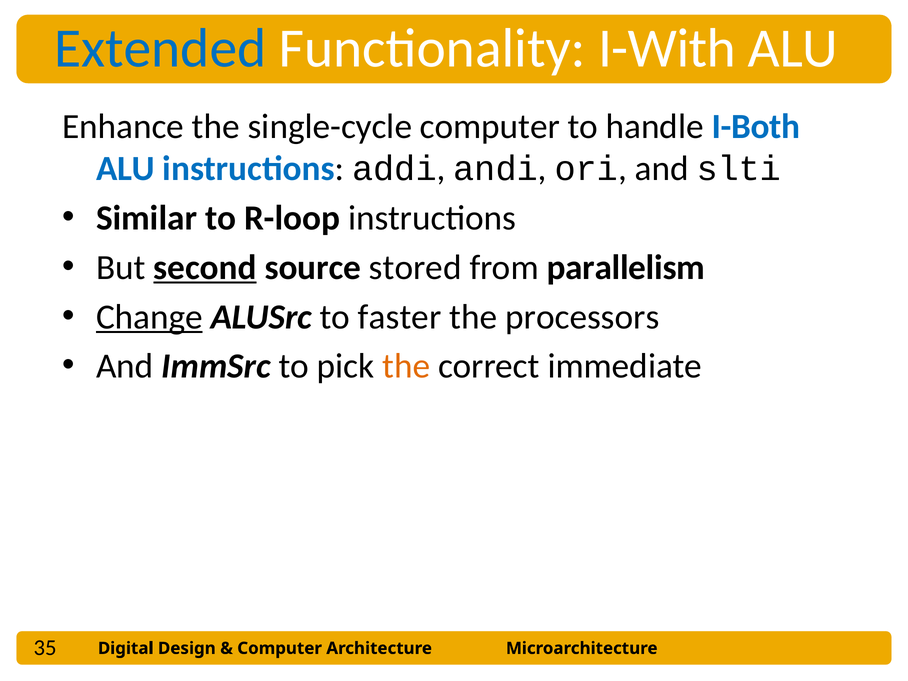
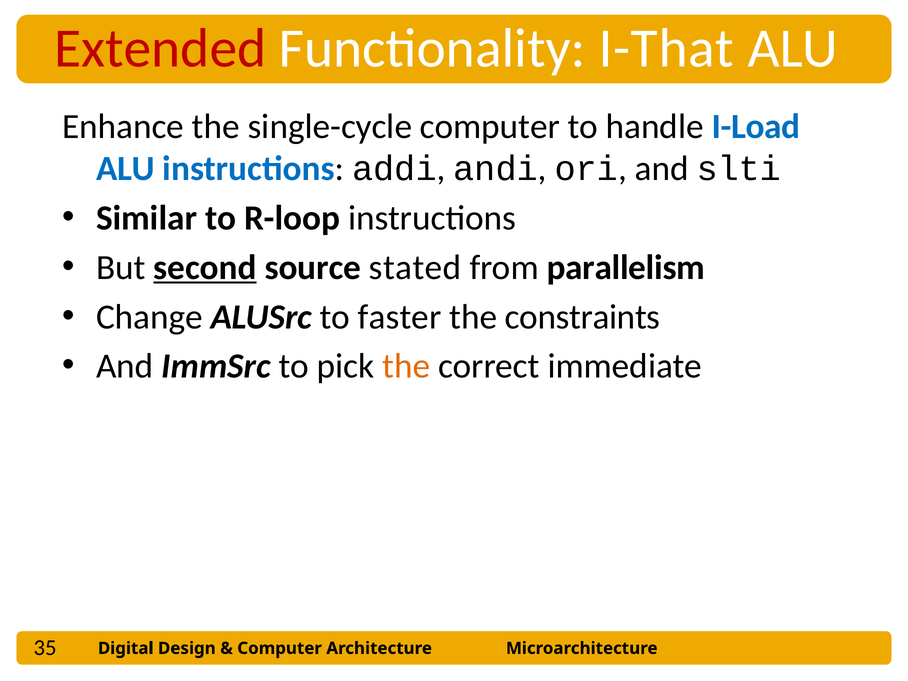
Extended colour: blue -> red
I-With: I-With -> I-That
I-Both: I-Both -> I-Load
stored: stored -> stated
Change underline: present -> none
processors: processors -> constraints
